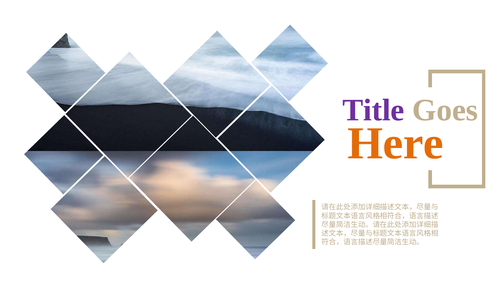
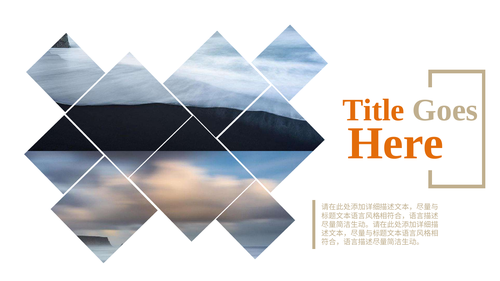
Title colour: purple -> orange
